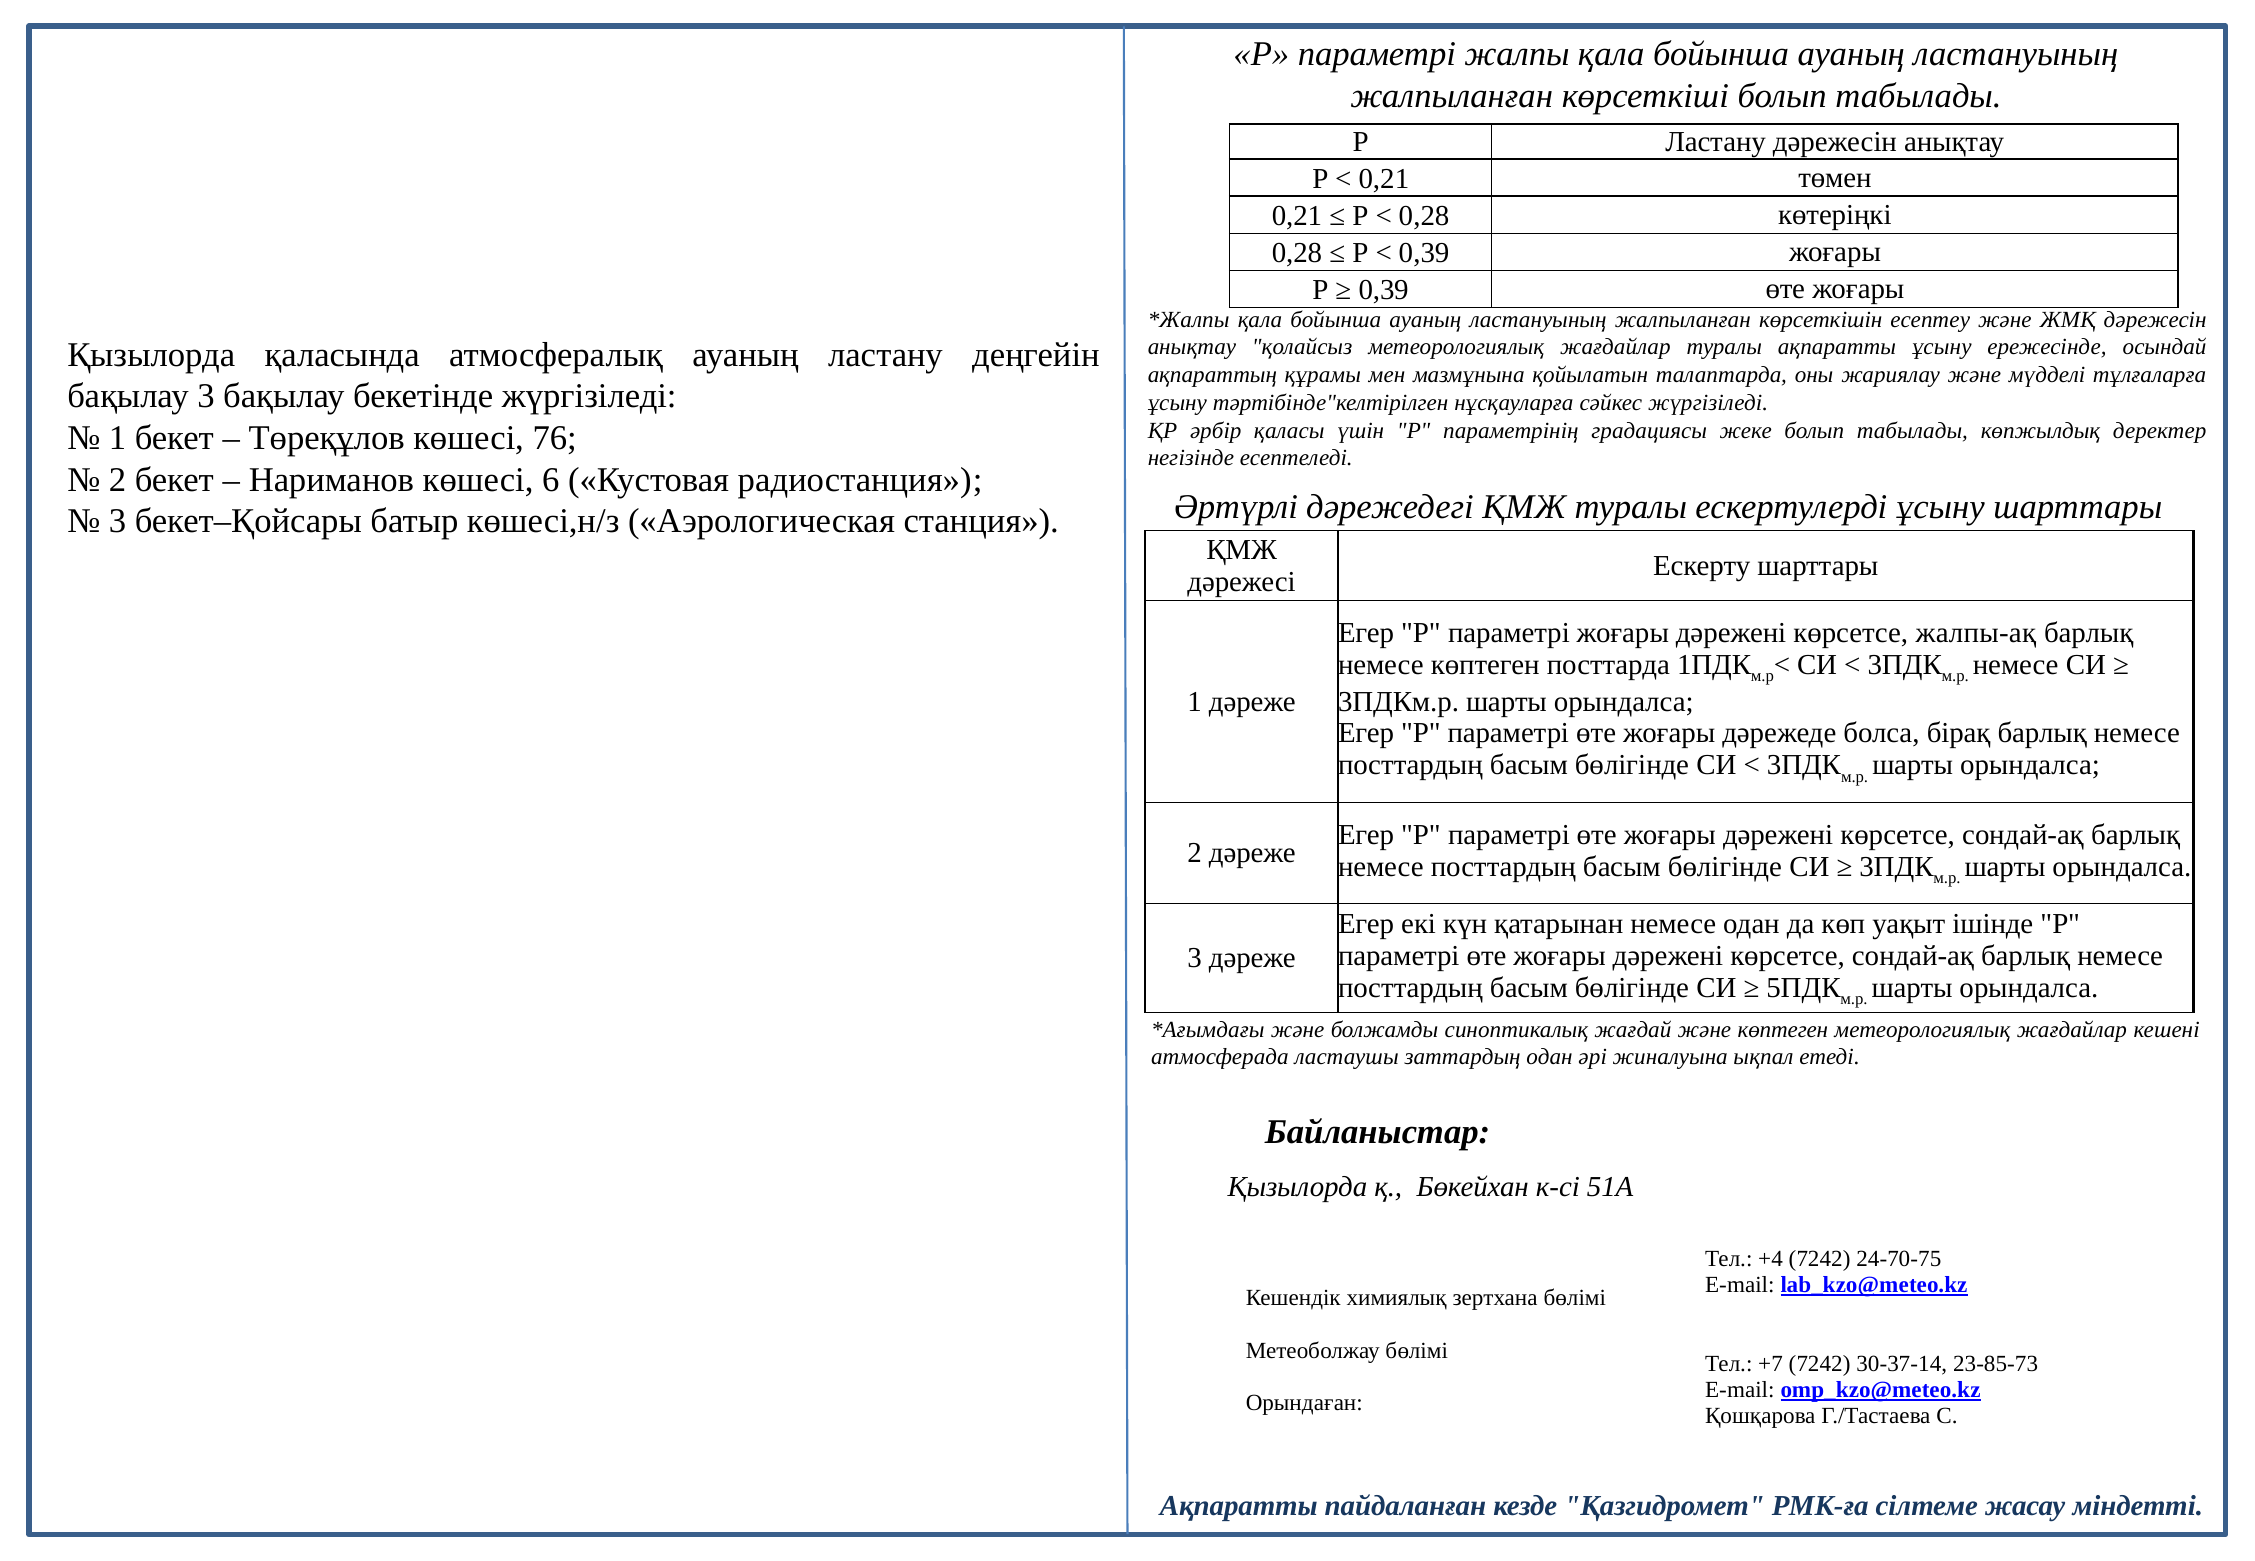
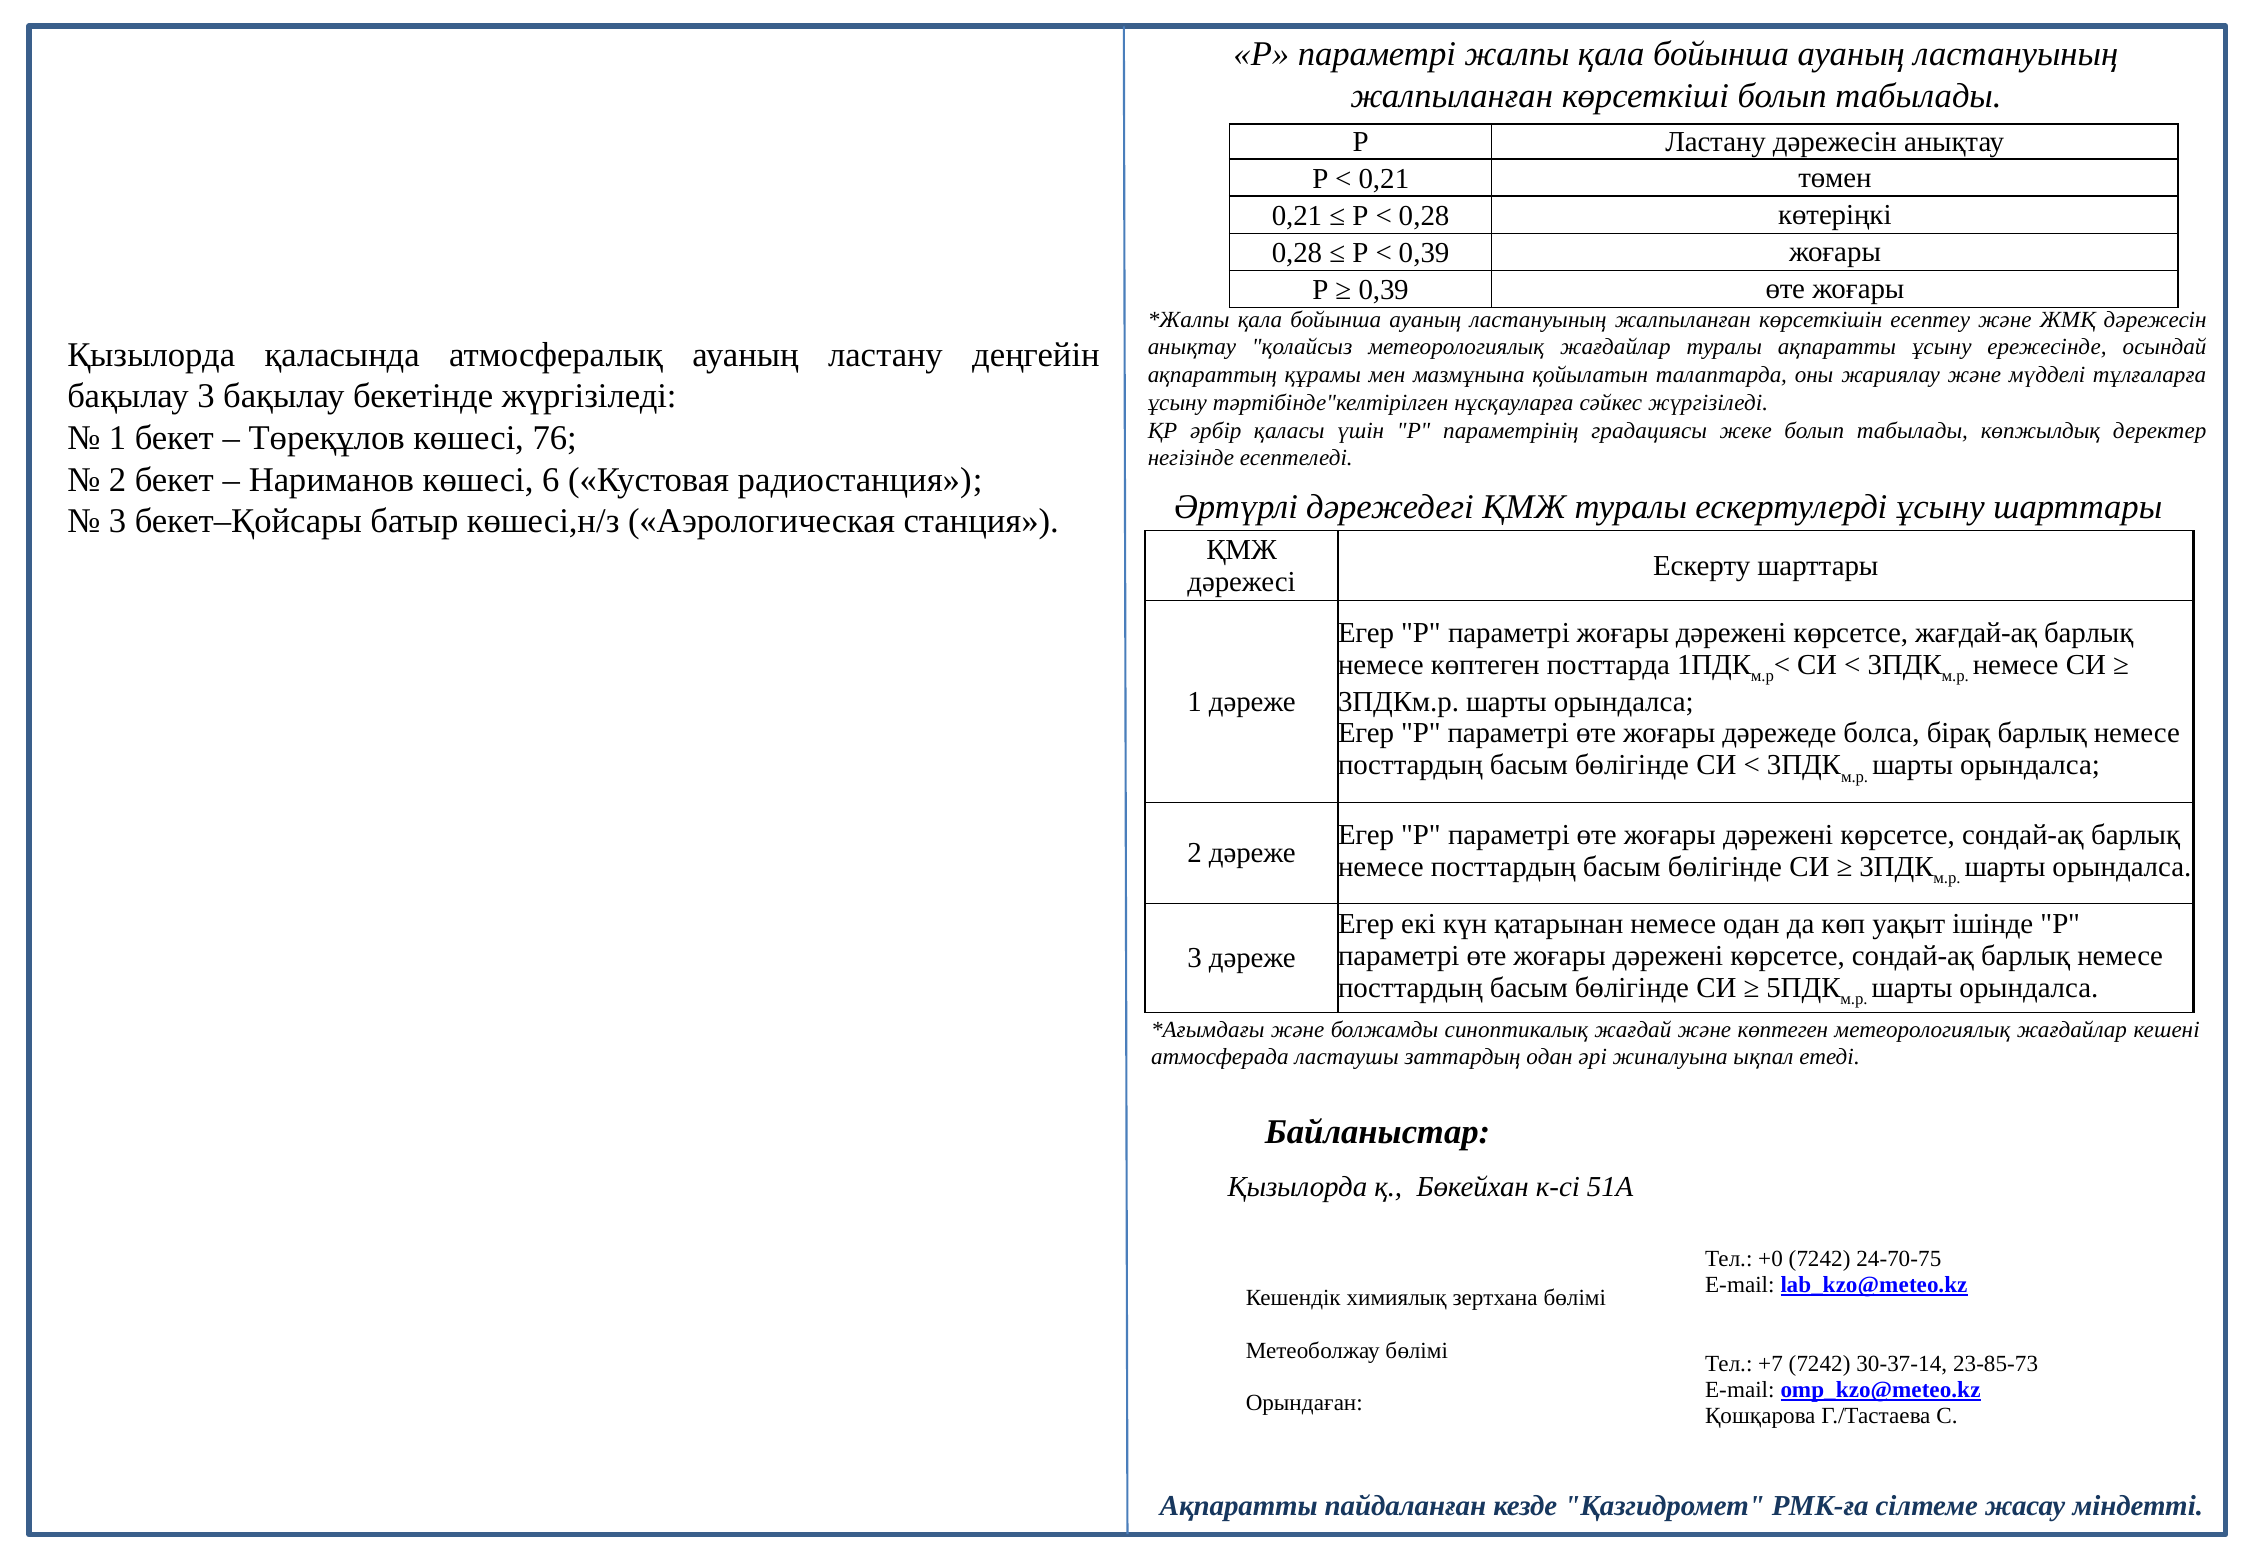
жалпы-ақ: жалпы-ақ -> жағдай-ақ
+4: +4 -> +0
